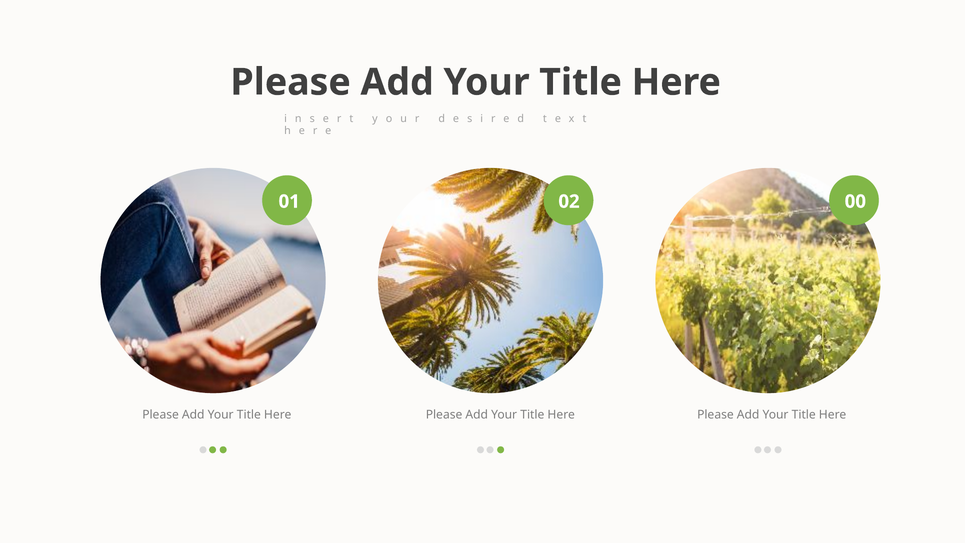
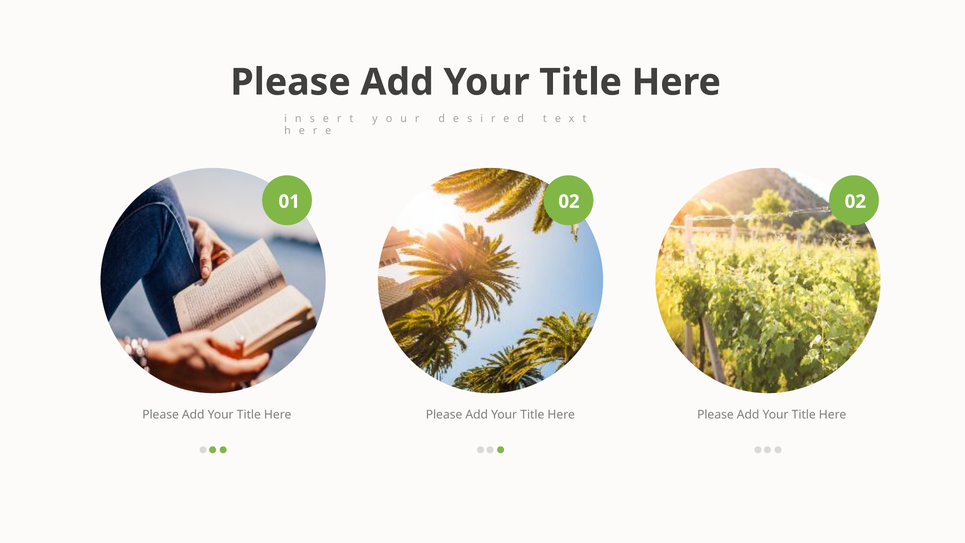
02 00: 00 -> 02
